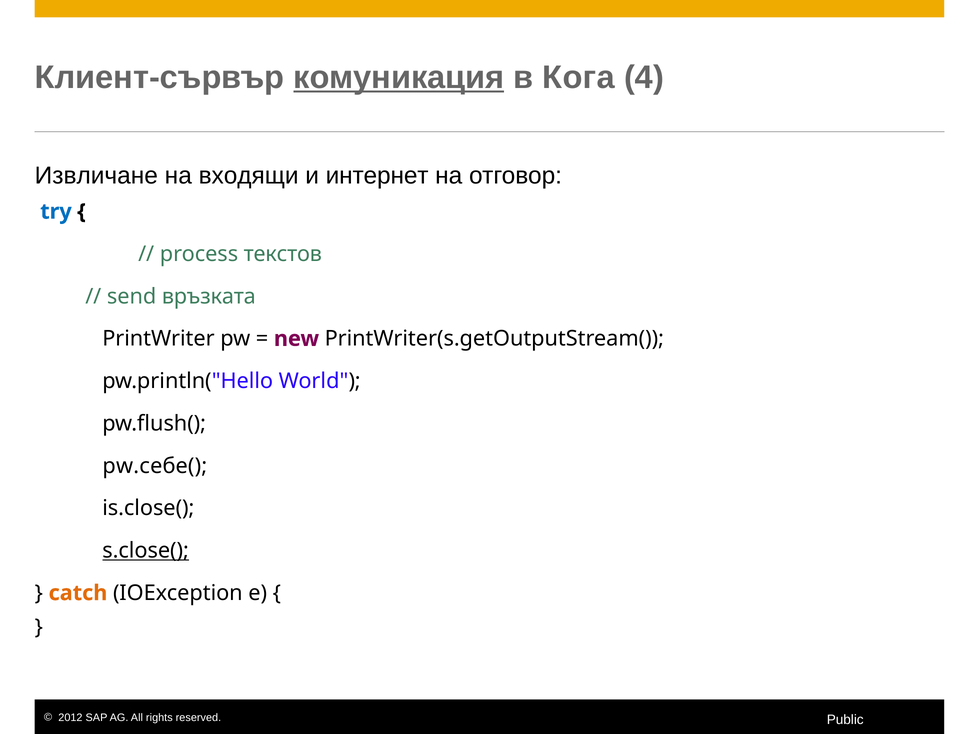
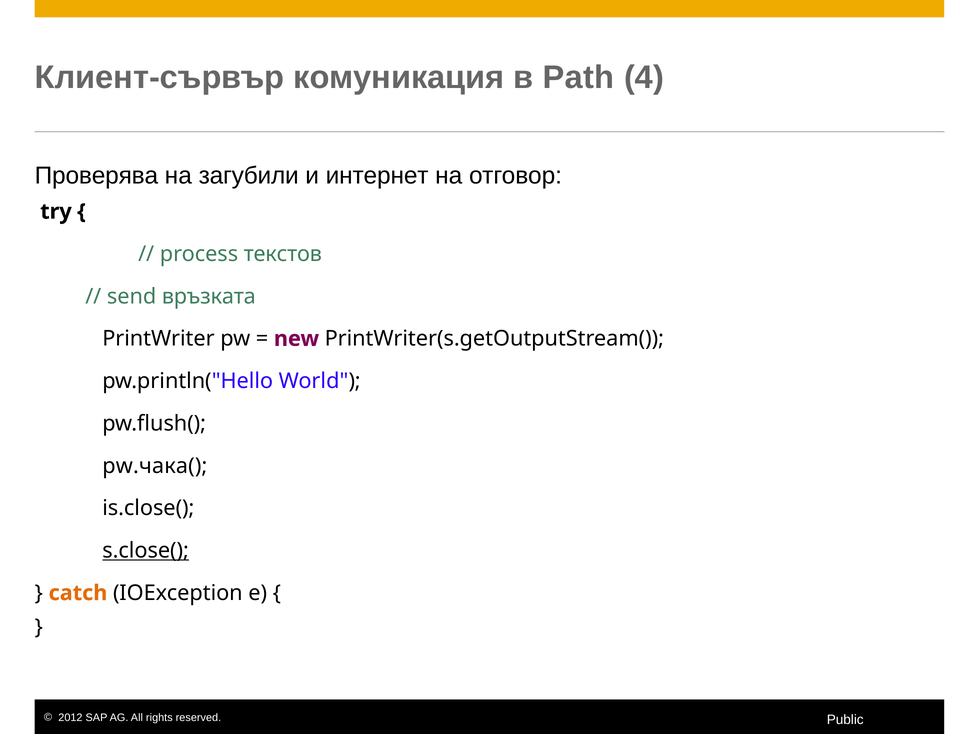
комуникация underline: present -> none
Кога: Кога -> Path
Извличане: Извличане -> Проверява
входящи: входящи -> загубили
try colour: blue -> black
pw.себе(: pw.себе( -> pw.чака(
